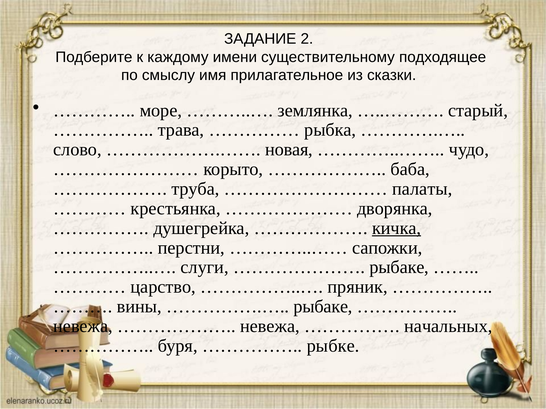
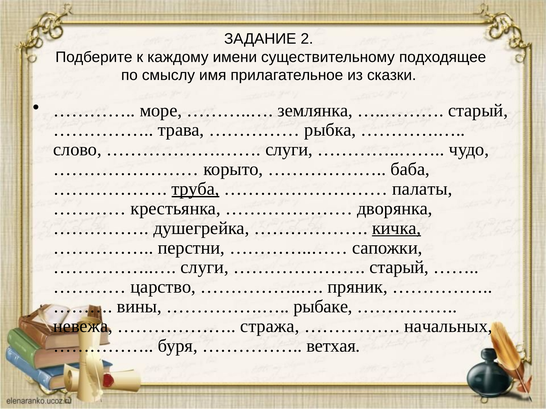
новая at (289, 150): новая -> слуги
труба underline: none -> present
рыбаке at (399, 268): рыбаке -> старый
невежа at (270, 327): невежа -> стража
рыбке: рыбке -> ветхая
